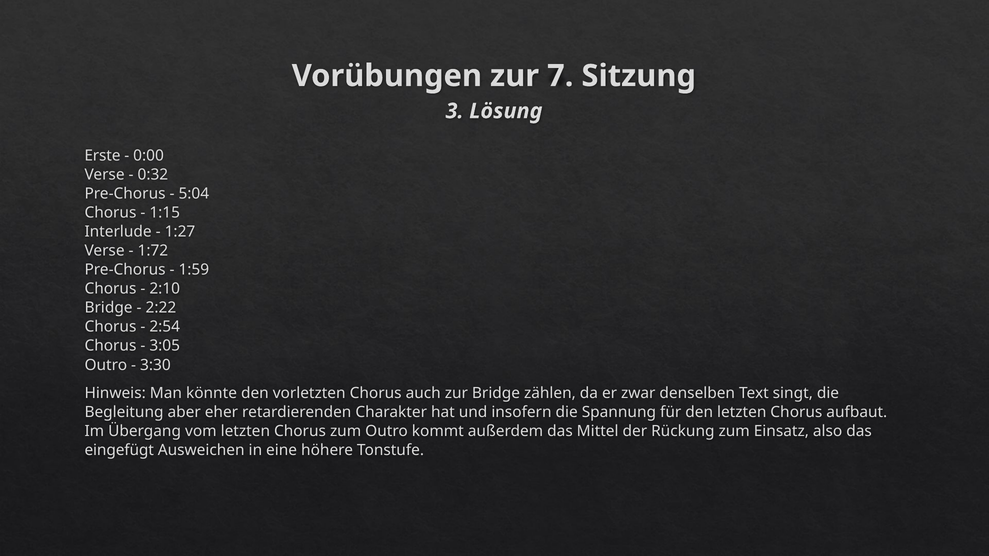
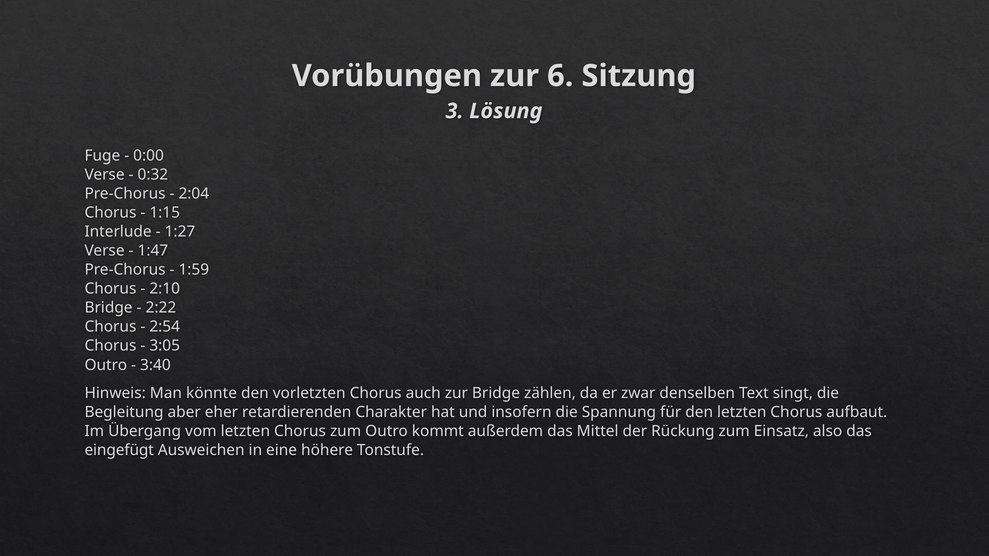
7: 7 -> 6
Erste: Erste -> Fuge
5:04: 5:04 -> 2:04
1:72: 1:72 -> 1:47
3:30: 3:30 -> 3:40
